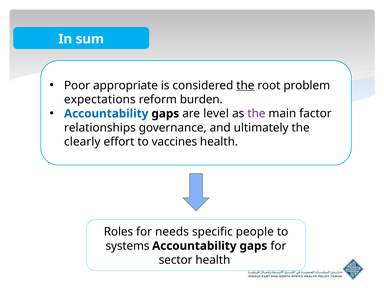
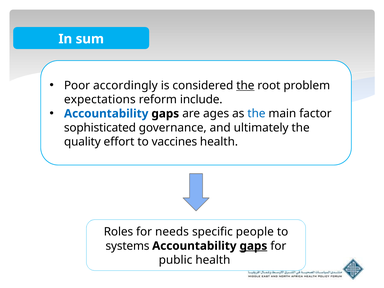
appropriate: appropriate -> accordingly
burden: burden -> include
level: level -> ages
the at (256, 114) colour: purple -> blue
relationships: relationships -> sophisticated
clearly: clearly -> quality
gaps at (253, 246) underline: none -> present
sector: sector -> public
